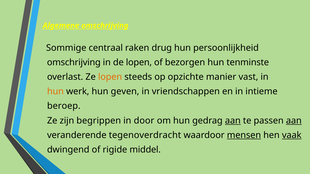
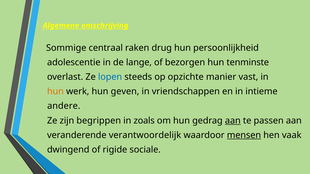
omschrijving at (74, 62): omschrijving -> adolescentie
de lopen: lopen -> lange
lopen at (110, 77) colour: orange -> blue
beroep: beroep -> andere
door: door -> zoals
aan at (294, 121) underline: present -> none
tegenoverdracht: tegenoverdracht -> verantwoordelijk
vaak underline: present -> none
middel: middel -> sociale
